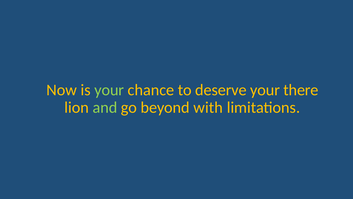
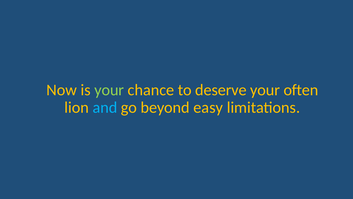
there: there -> often
and colour: light green -> light blue
with: with -> easy
